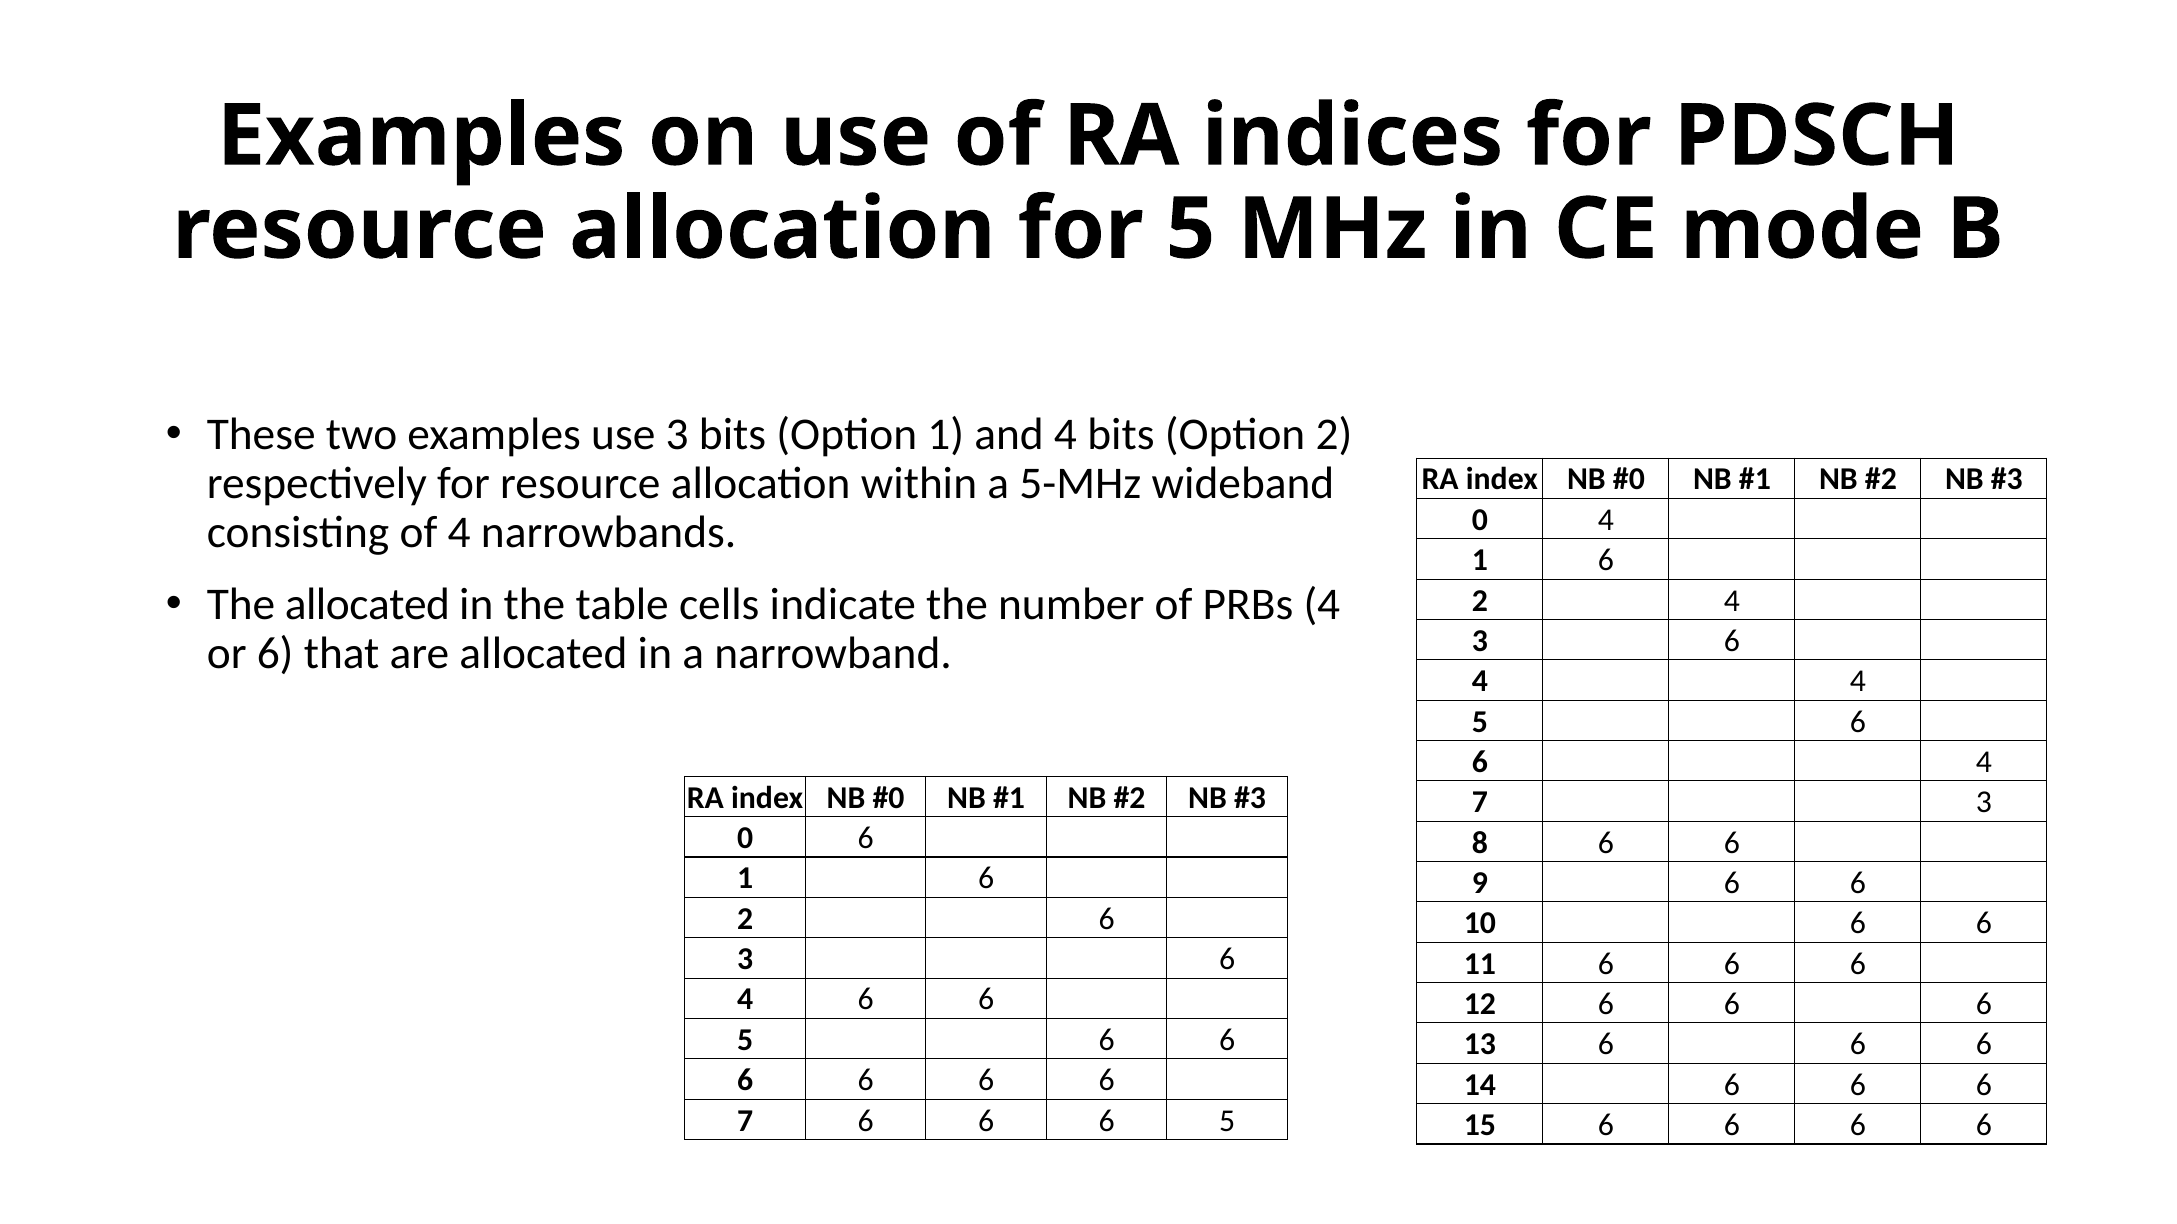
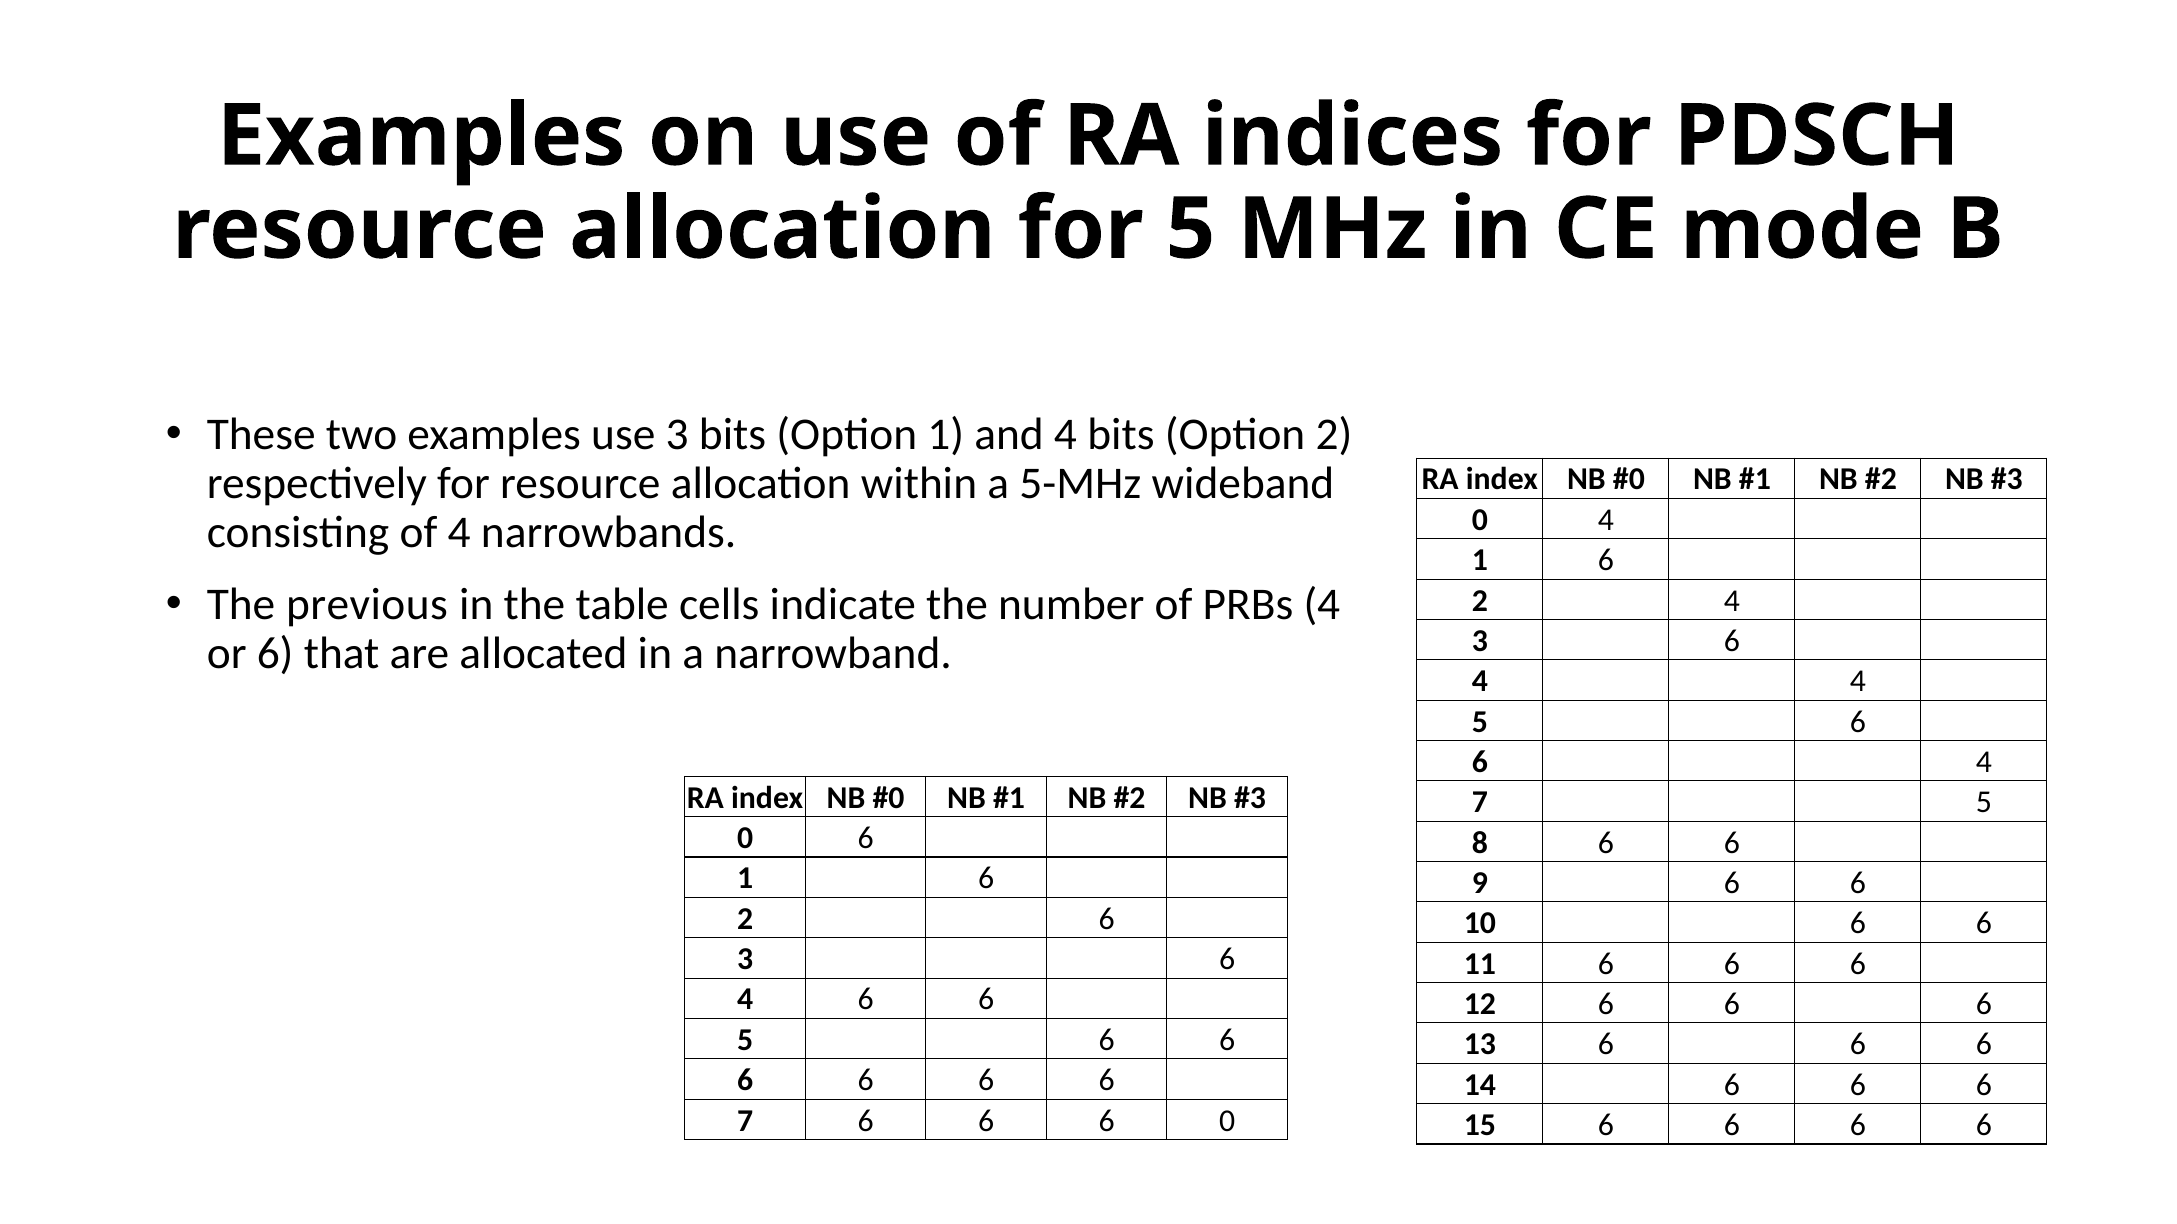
The allocated: allocated -> previous
7 3: 3 -> 5
6 6 6 5: 5 -> 0
